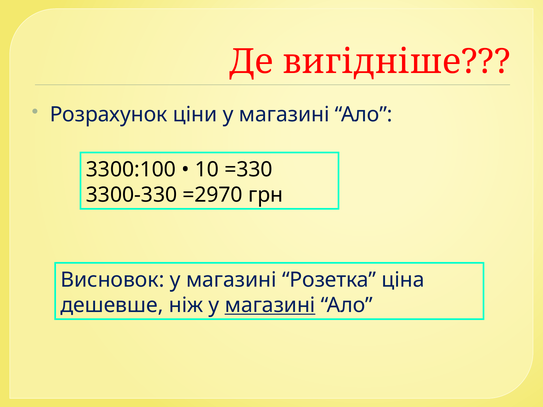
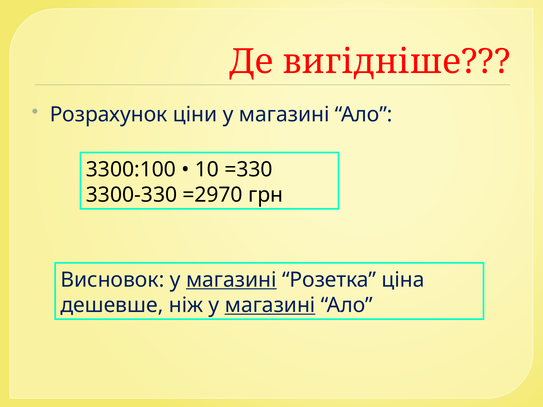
магазині at (231, 280) underline: none -> present
